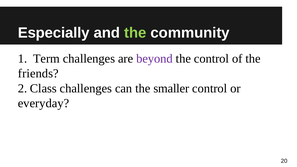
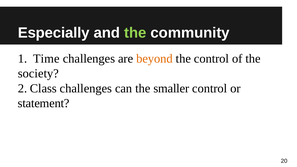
Term: Term -> Time
beyond colour: purple -> orange
friends: friends -> society
everyday: everyday -> statement
